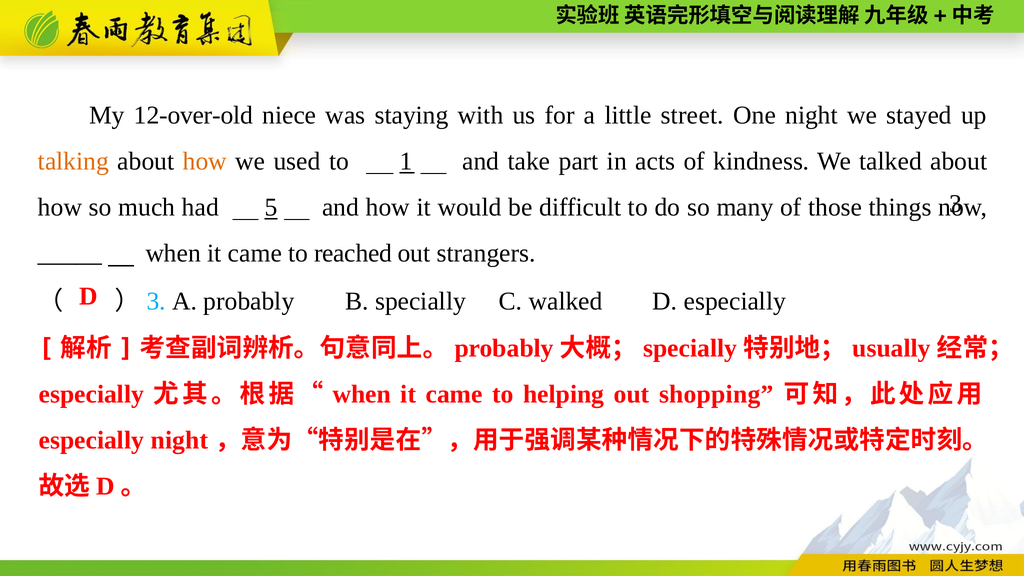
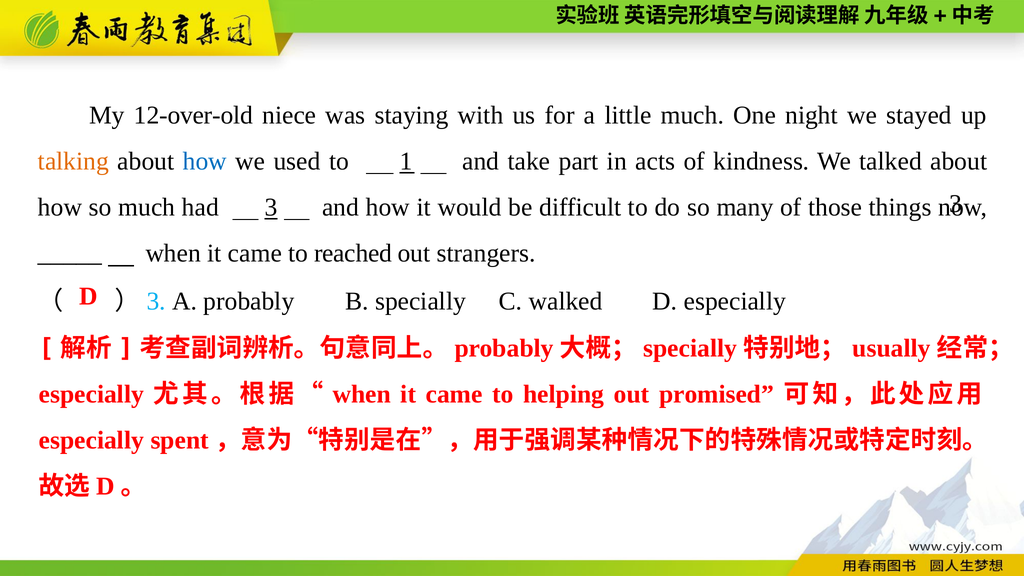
little street: street -> much
how at (205, 161) colour: orange -> blue
had 5: 5 -> 3
shopping: shopping -> promised
especially night: night -> spent
